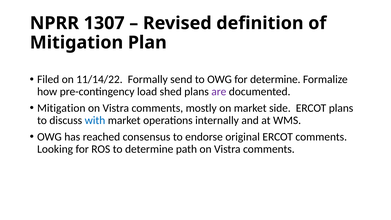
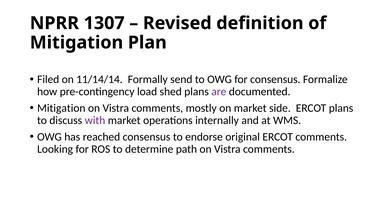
11/14/22: 11/14/22 -> 11/14/14
for determine: determine -> consensus
with colour: blue -> purple
